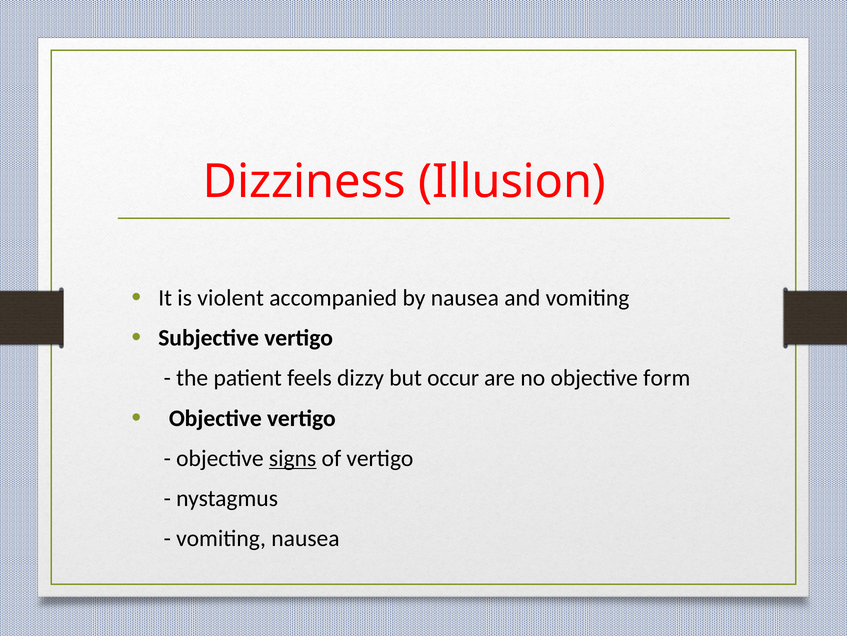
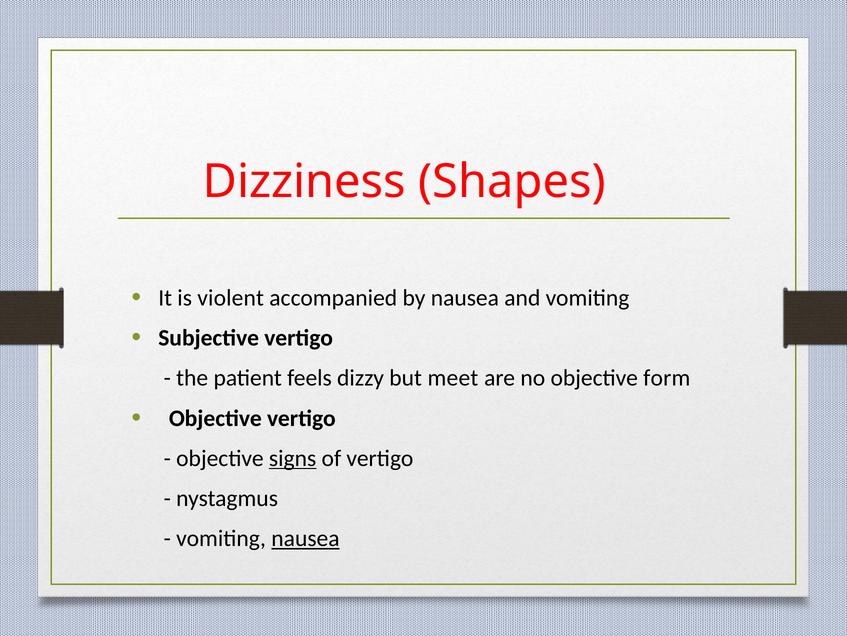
Illusion: Illusion -> Shapes
occur: occur -> meet
nausea at (305, 538) underline: none -> present
